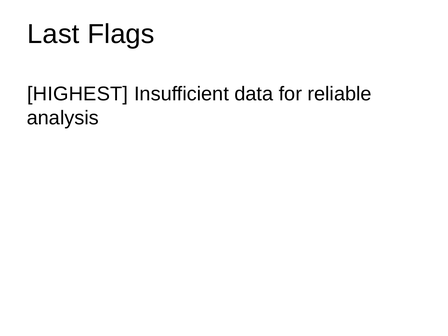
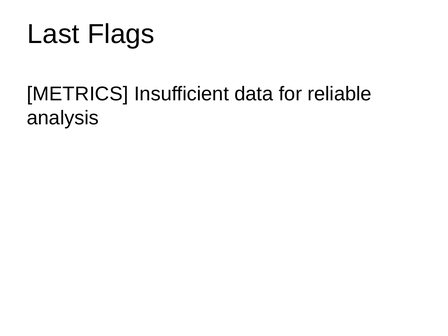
HIGHEST: HIGHEST -> METRICS
